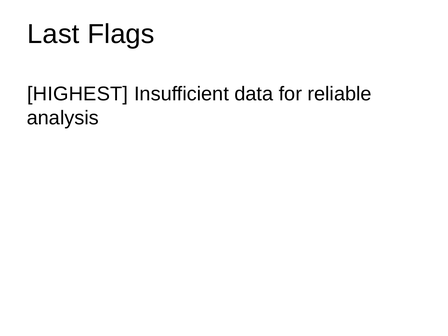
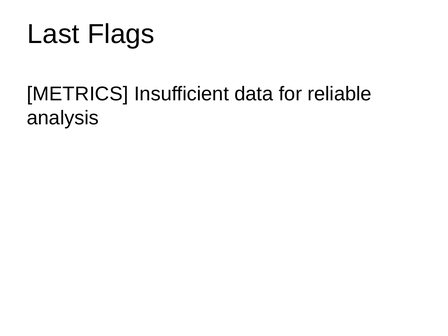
HIGHEST: HIGHEST -> METRICS
